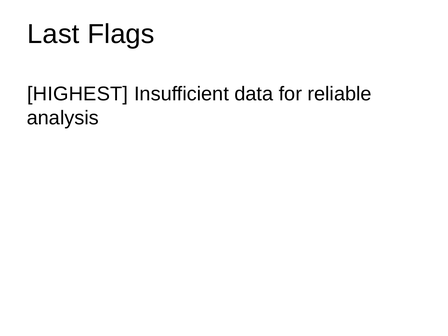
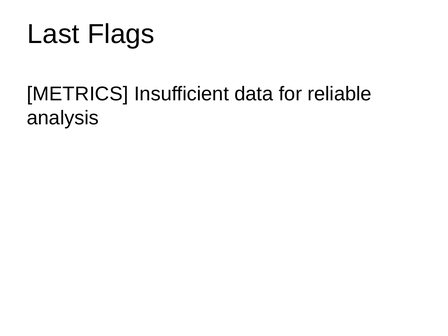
HIGHEST: HIGHEST -> METRICS
